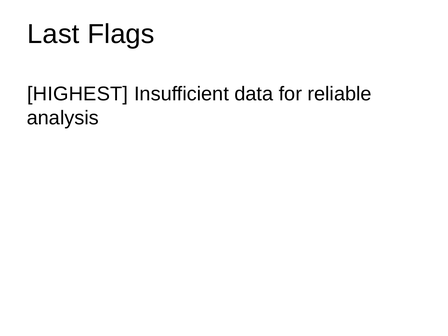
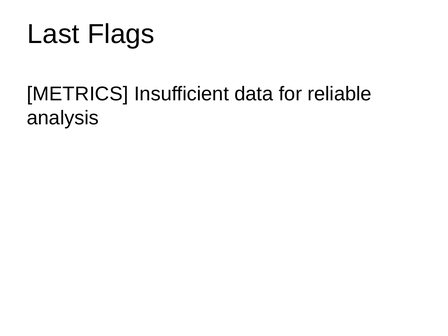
HIGHEST: HIGHEST -> METRICS
